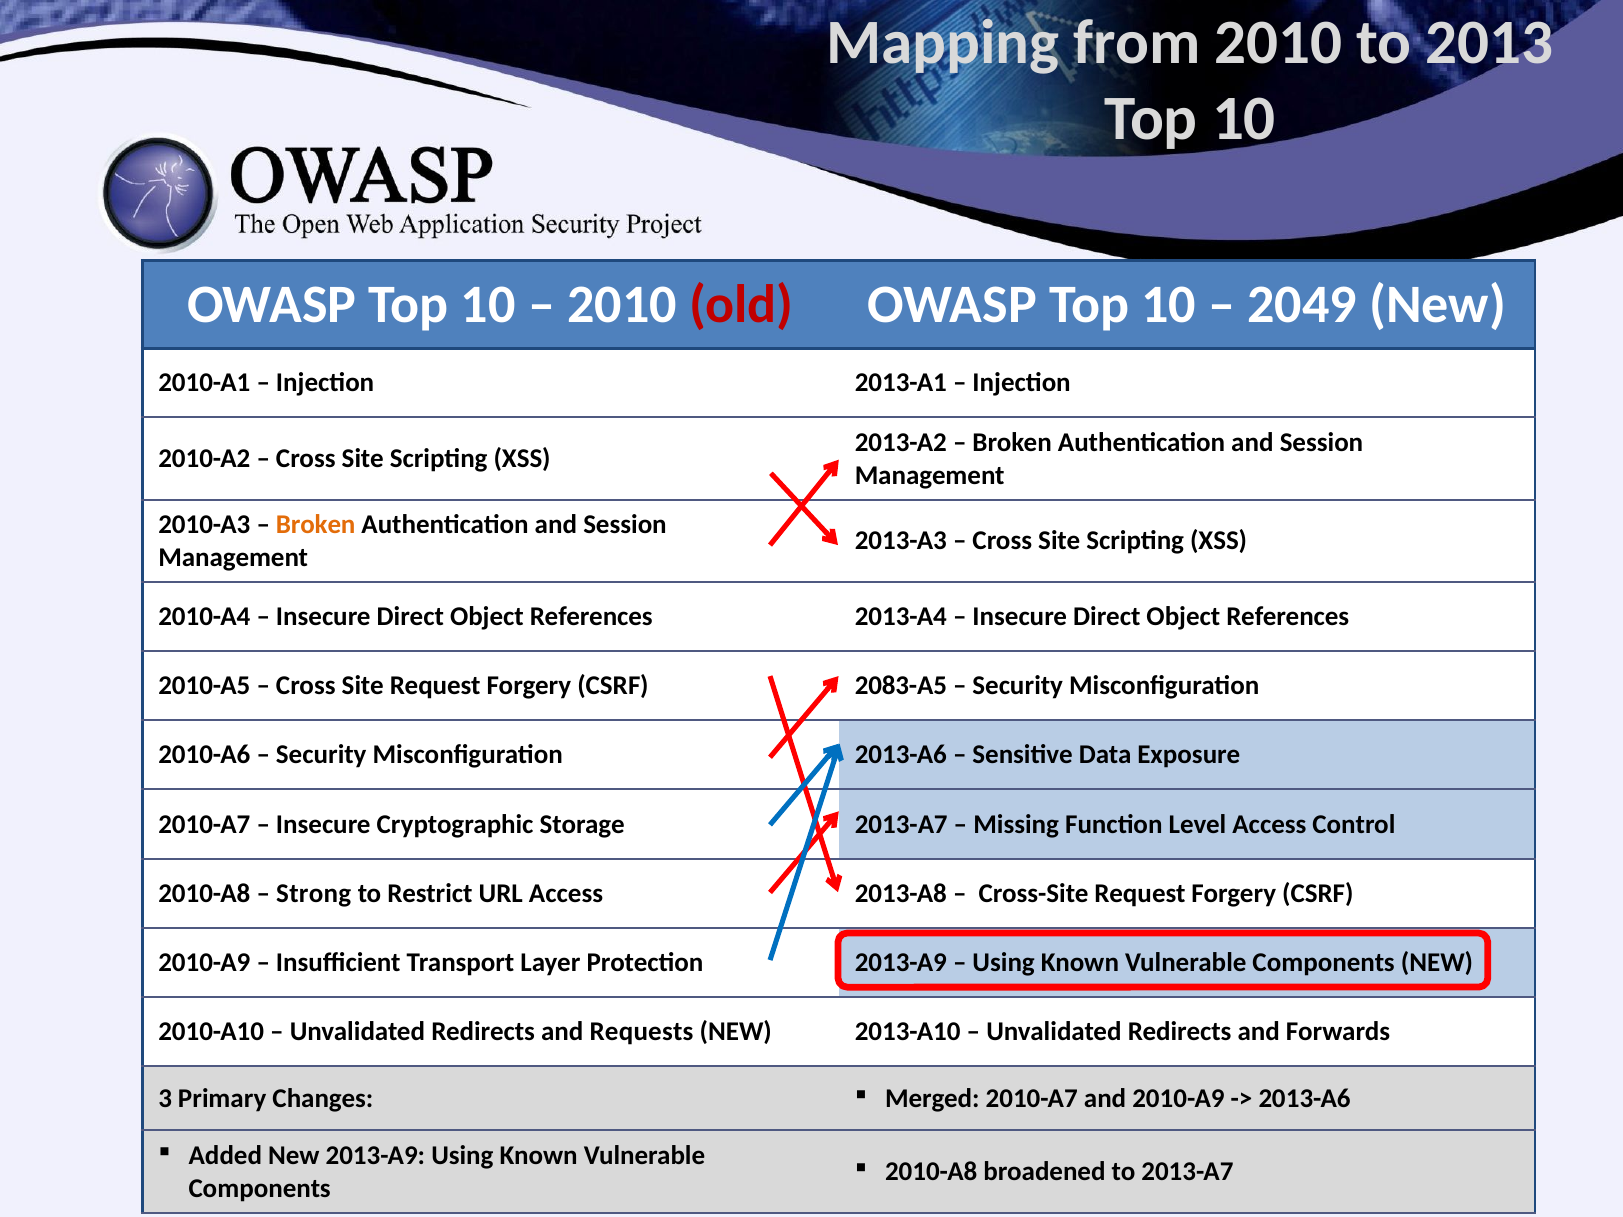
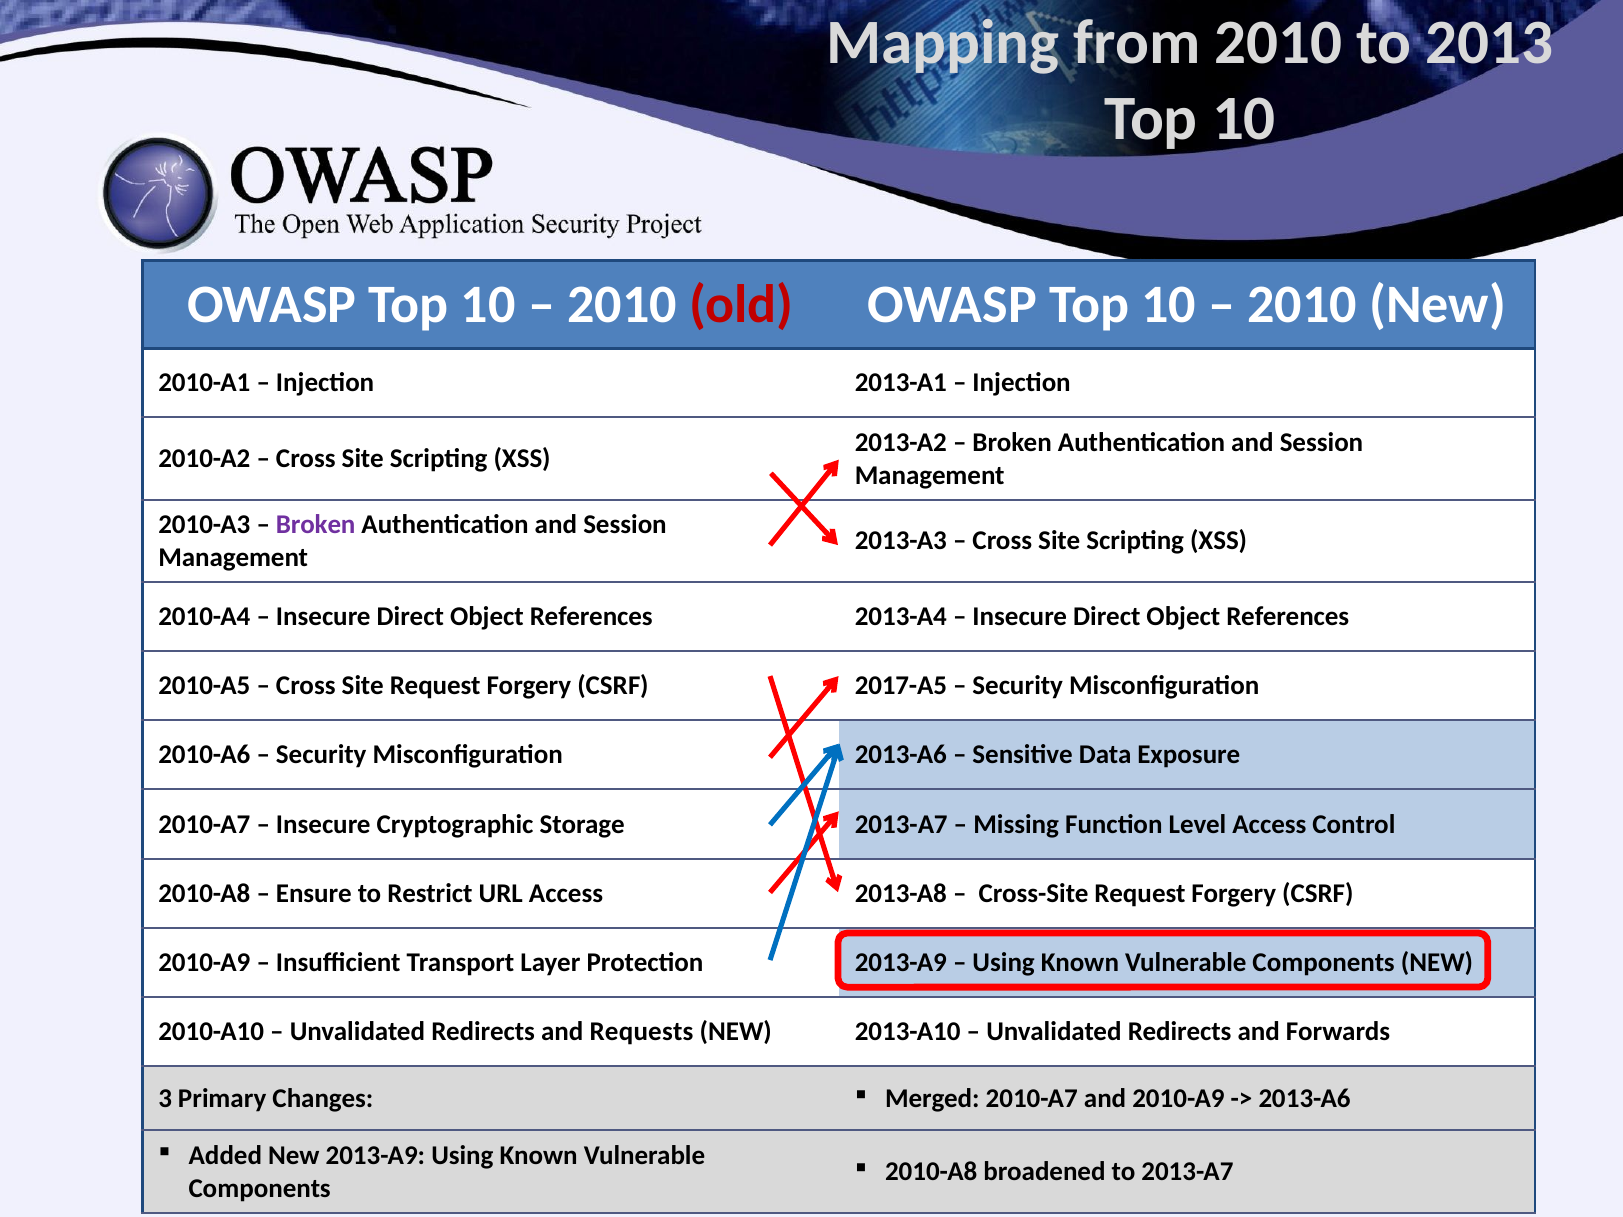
2049 at (1302, 305): 2049 -> 2010
Broken at (316, 525) colour: orange -> purple
2083-A5: 2083-A5 -> 2017-A5
Strong: Strong -> Ensure
